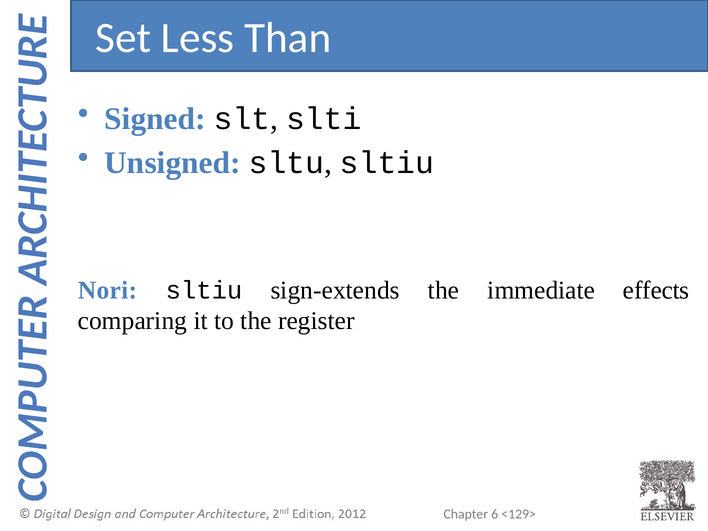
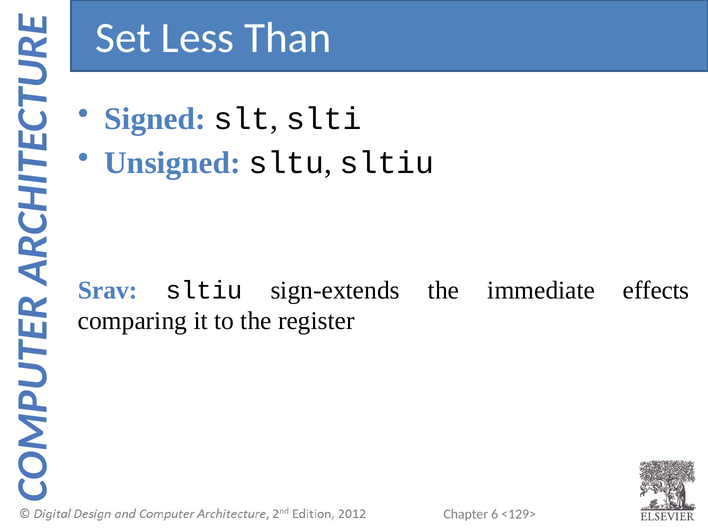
Nori: Nori -> Srav
